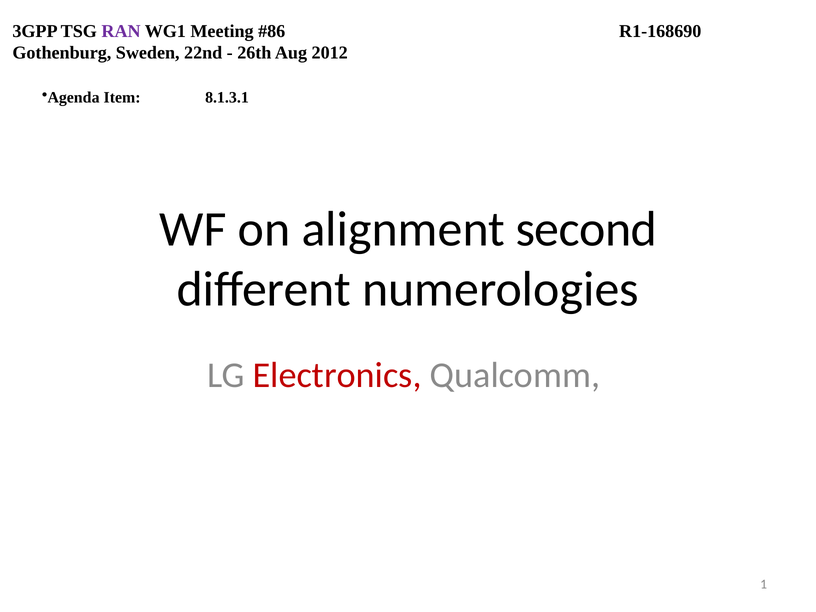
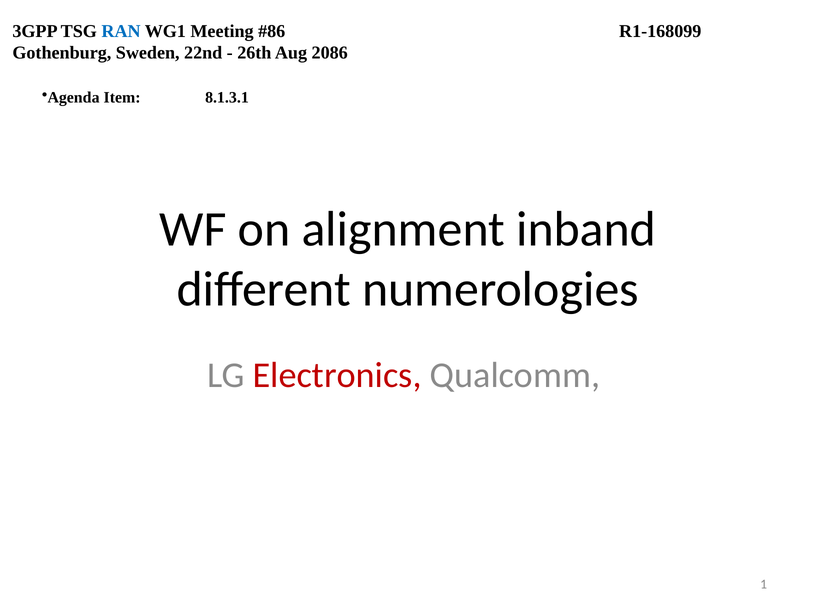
RAN colour: purple -> blue
R1-168690: R1-168690 -> R1-168099
2012: 2012 -> 2086
second: second -> inband
